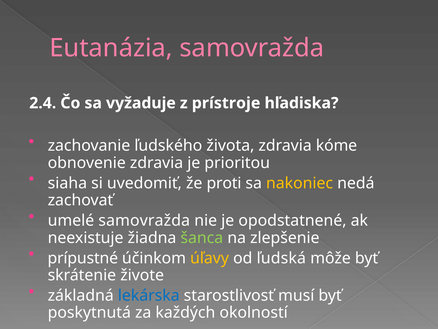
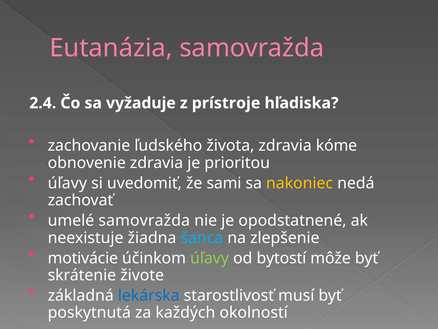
siaha at (67, 183): siaha -> úľavy
proti: proti -> sami
šanca colour: light green -> light blue
prípustné: prípustné -> motivácie
úľavy at (210, 258) colour: yellow -> light green
ľudská: ľudská -> bytostí
